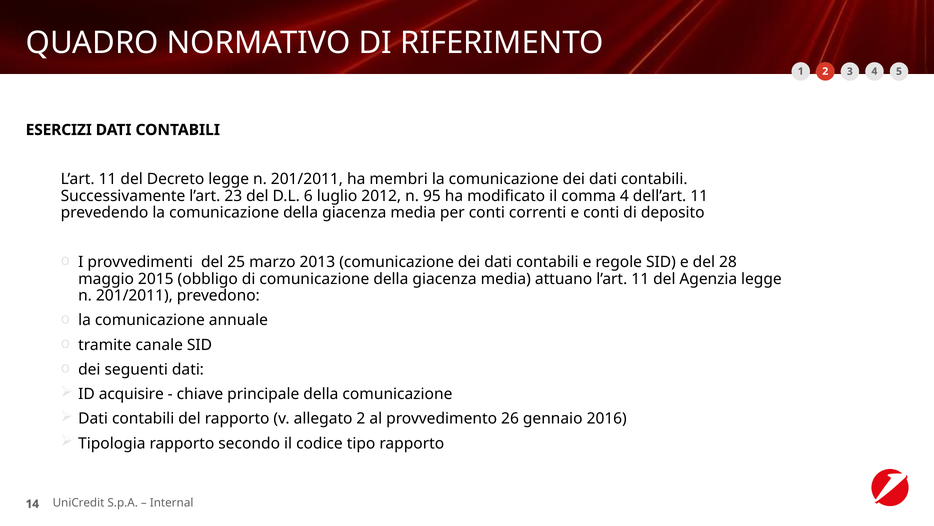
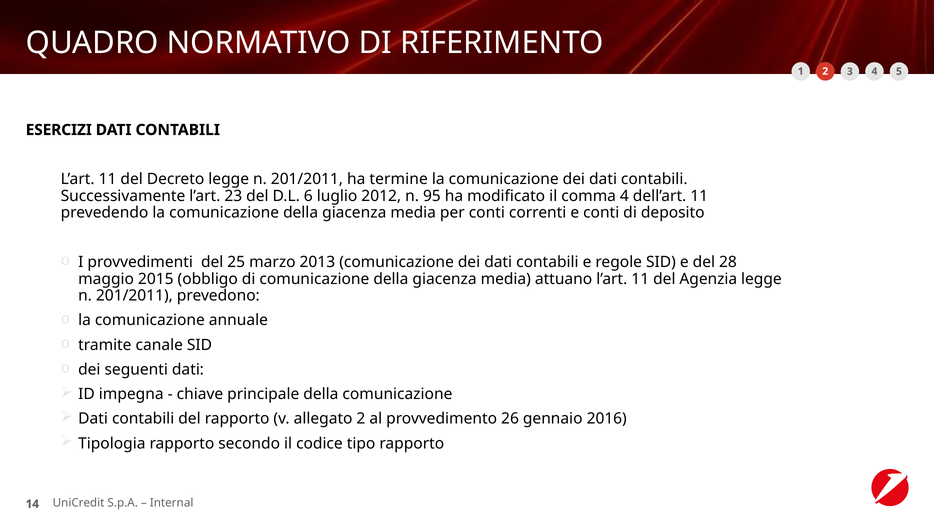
membri: membri -> termine
acquisire: acquisire -> impegna
